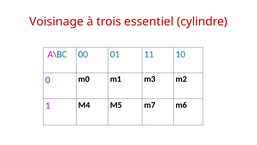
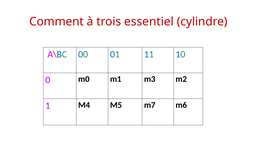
Voisinage: Voisinage -> Comment
